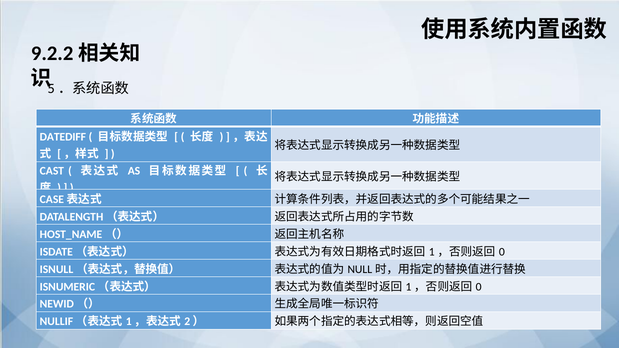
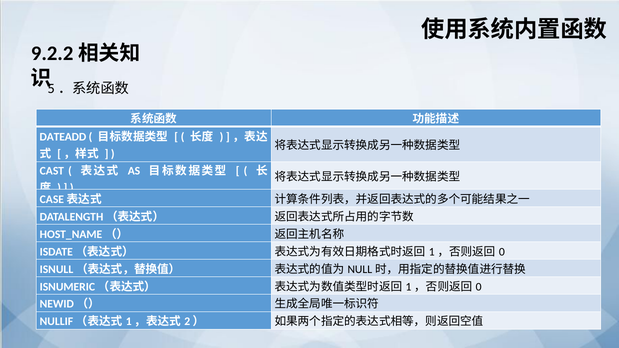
DATEDIFF: DATEDIFF -> DATEADD
